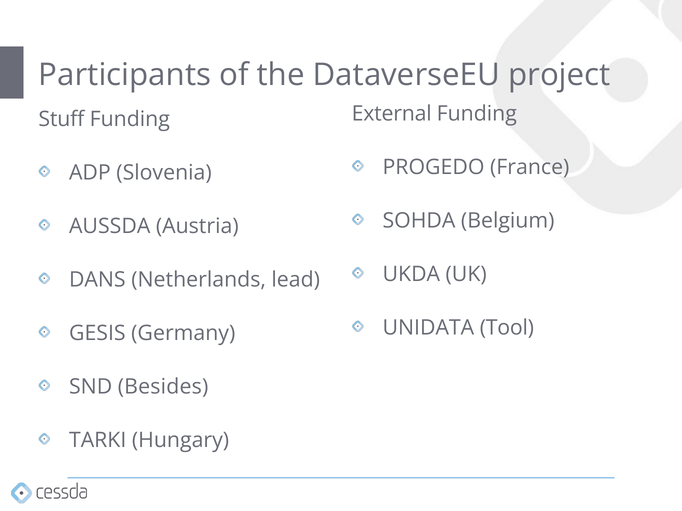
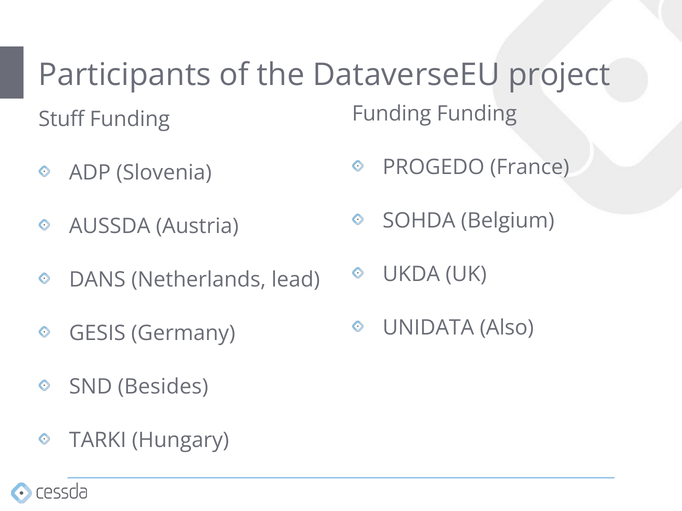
External at (392, 114): External -> Funding
Tool: Tool -> Also
